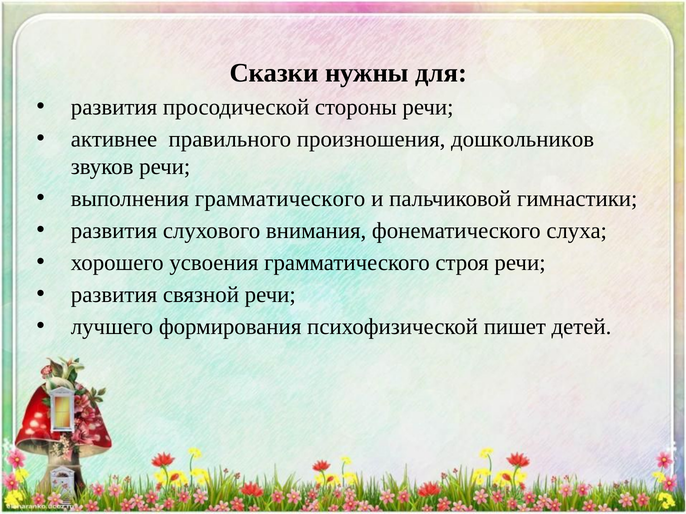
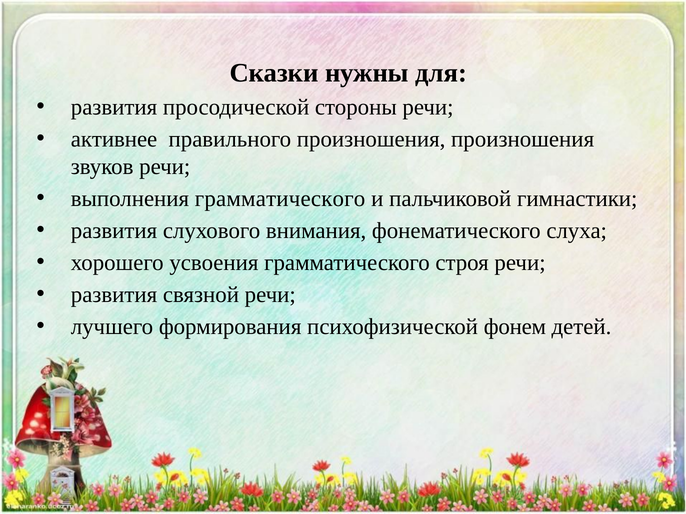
произношения дошкольников: дошкольников -> произношения
пишет: пишет -> фонем
